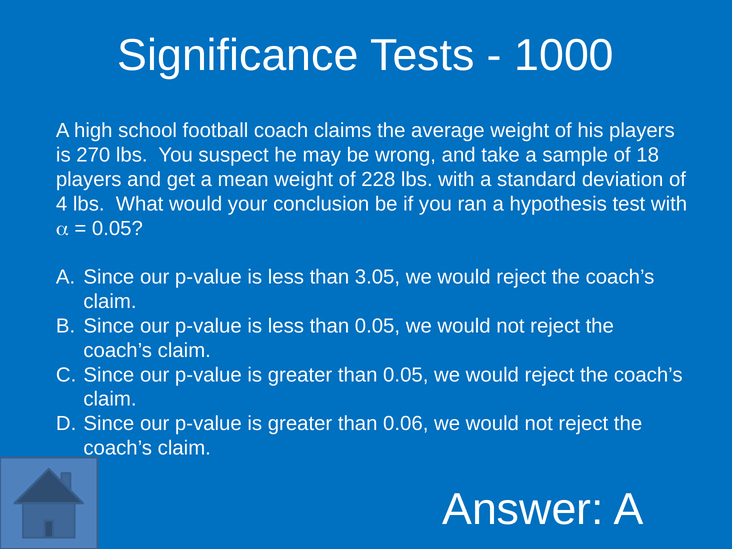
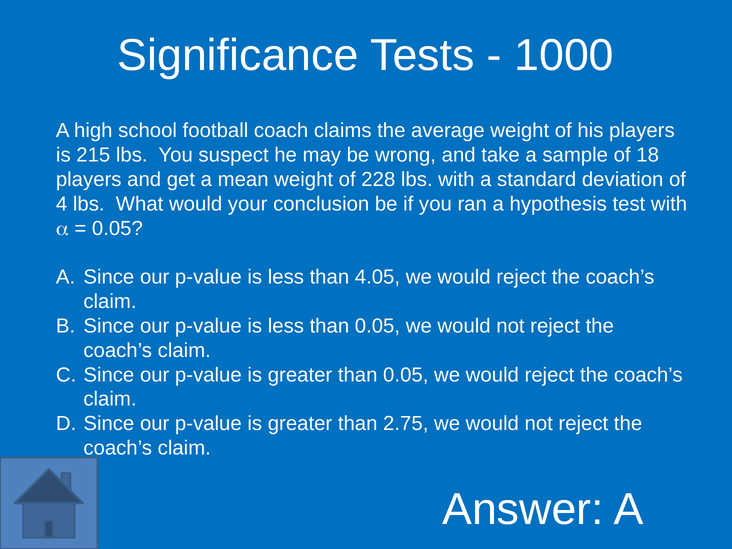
270: 270 -> 215
3.05: 3.05 -> 4.05
0.06: 0.06 -> 2.75
